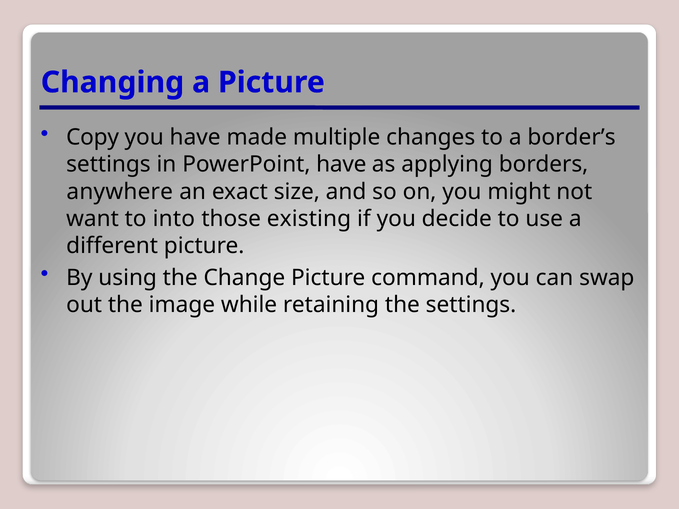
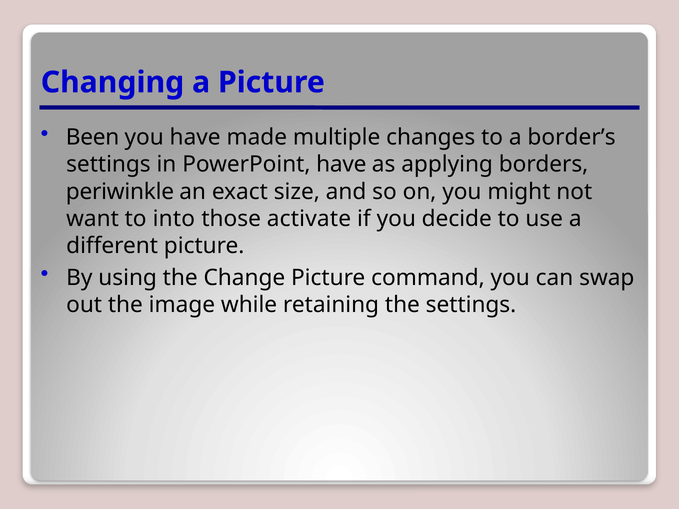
Copy: Copy -> Been
anywhere: anywhere -> periwinkle
existing: existing -> activate
